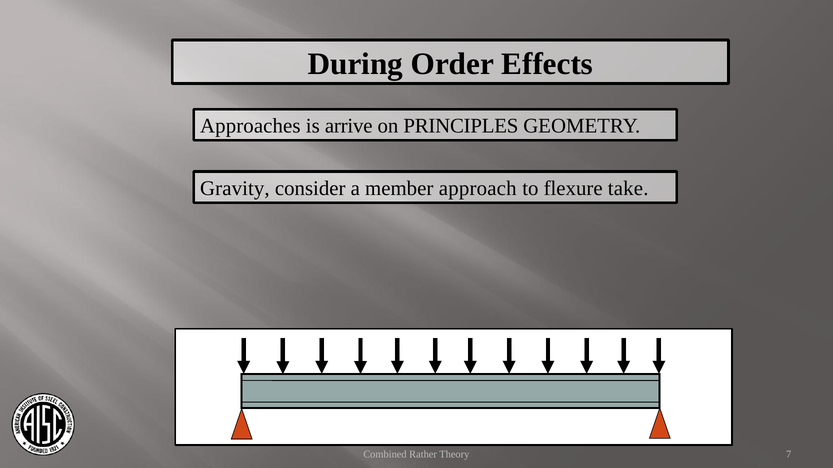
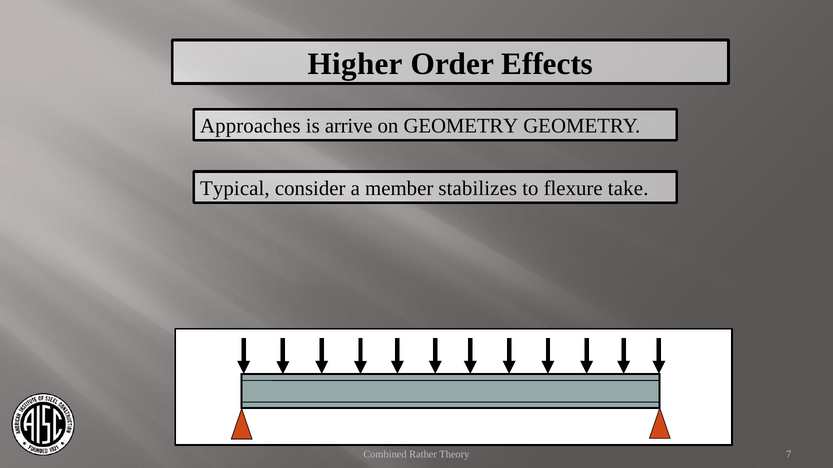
During: During -> Higher
on PRINCIPLES: PRINCIPLES -> GEOMETRY
Gravity: Gravity -> Typical
approach: approach -> stabilizes
